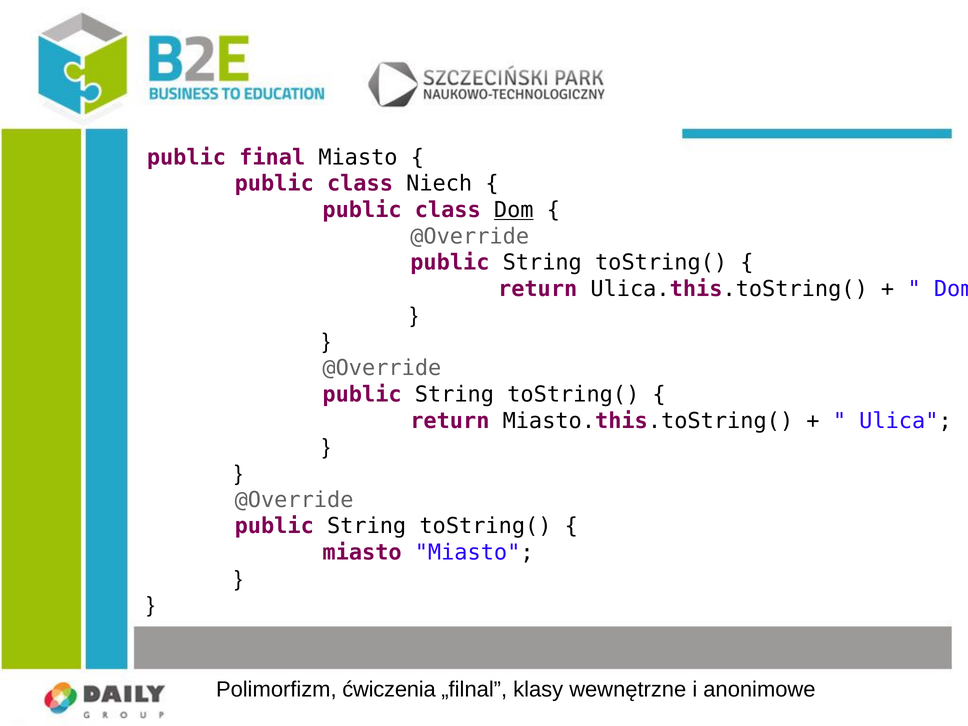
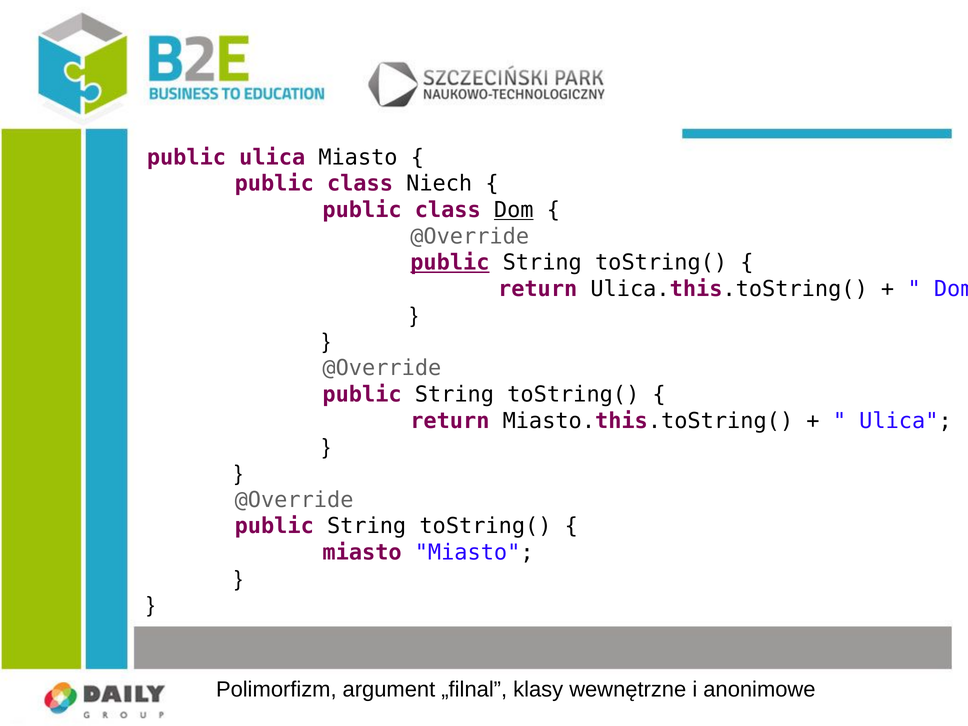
public final: final -> ulica
public at (450, 263) underline: none -> present
ćwiczenia: ćwiczenia -> argument
